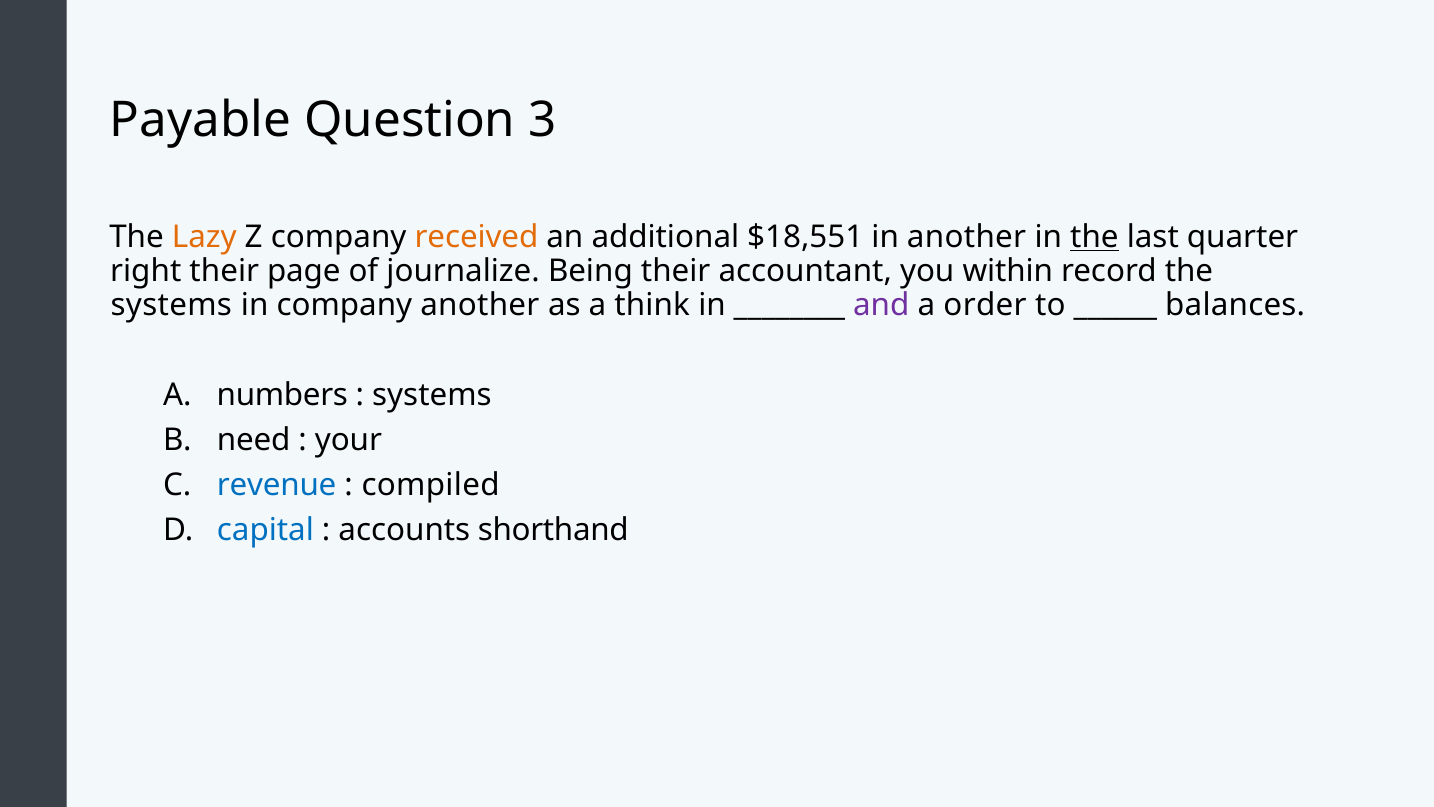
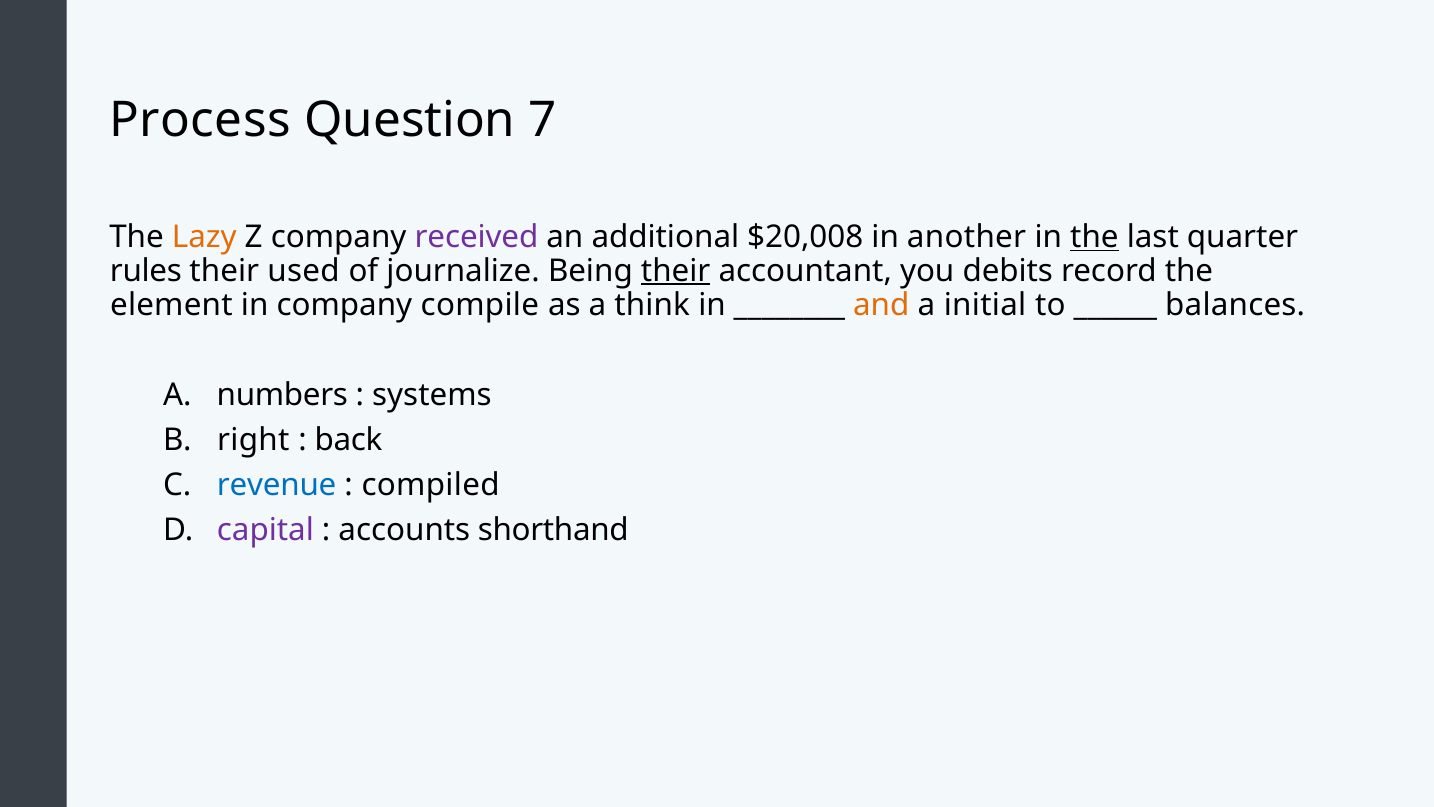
Payable: Payable -> Process
3: 3 -> 7
received colour: orange -> purple
$18,551: $18,551 -> $20,008
right: right -> rules
page: page -> used
their at (676, 271) underline: none -> present
within: within -> debits
systems at (171, 305): systems -> element
company another: another -> compile
and colour: purple -> orange
order: order -> initial
need: need -> right
your: your -> back
capital colour: blue -> purple
